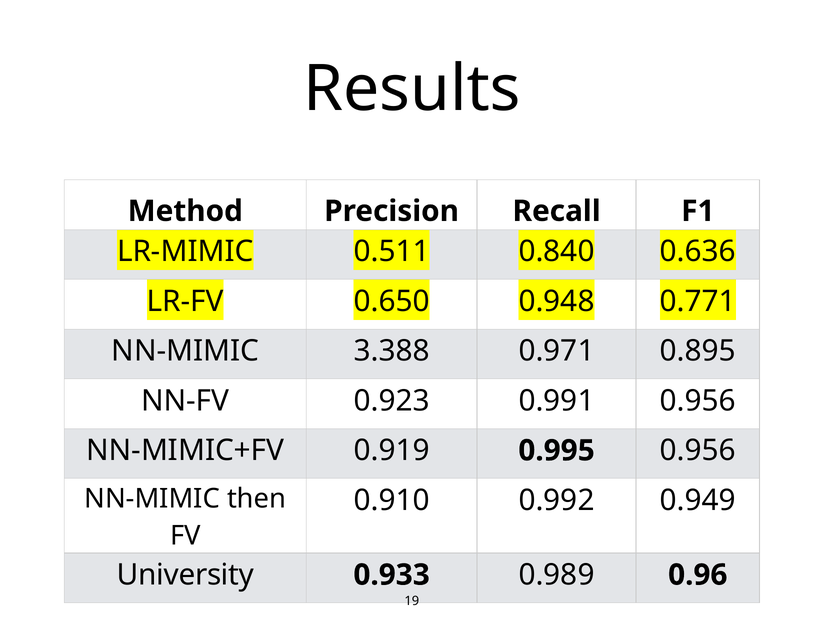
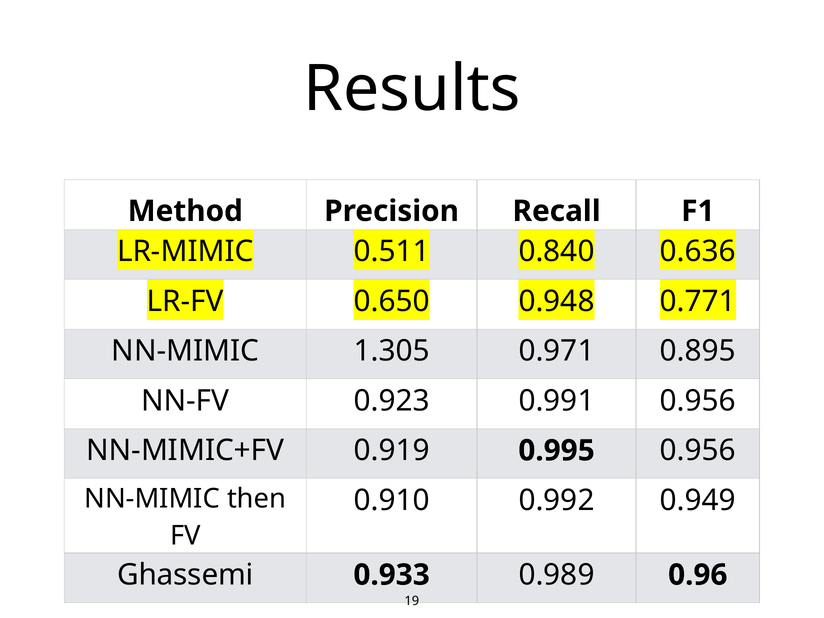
3.388: 3.388 -> 1.305
University: University -> Ghassemi
